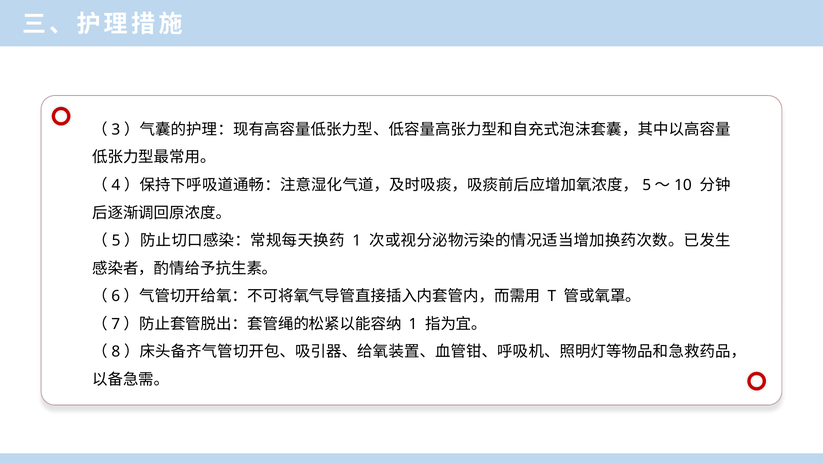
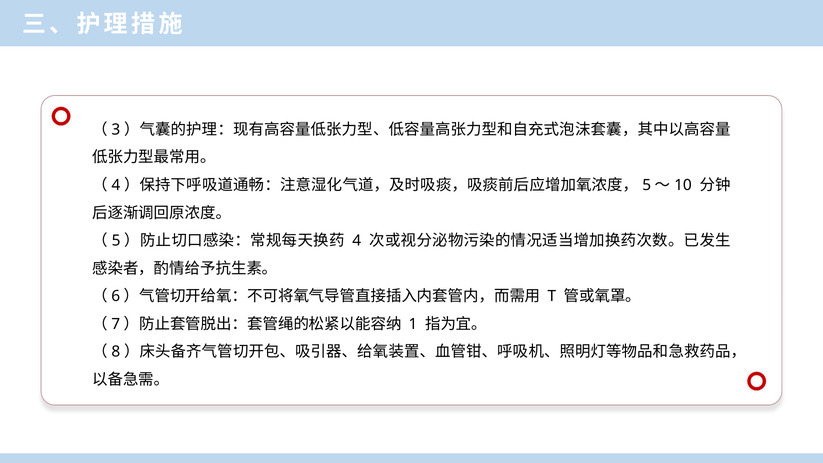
1 at (357, 241): 1 -> 4
